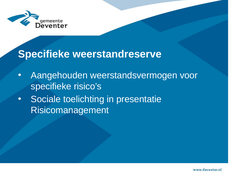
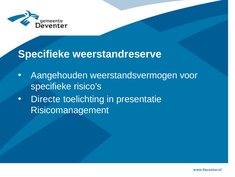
Sociale: Sociale -> Directe
